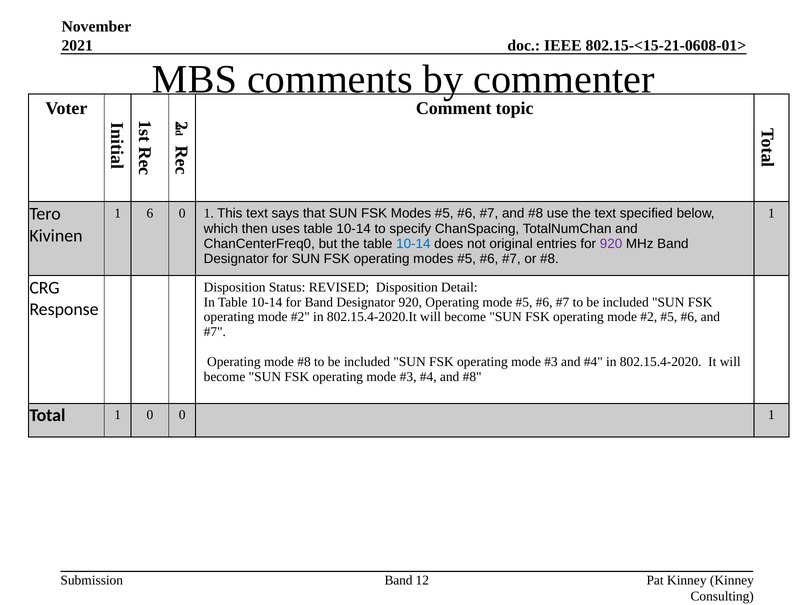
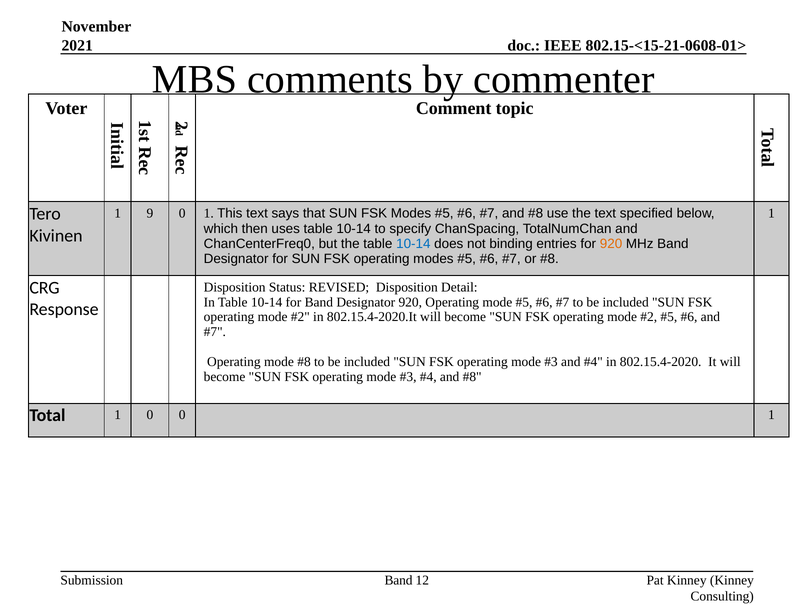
6: 6 -> 9
original: original -> binding
920 at (611, 244) colour: purple -> orange
